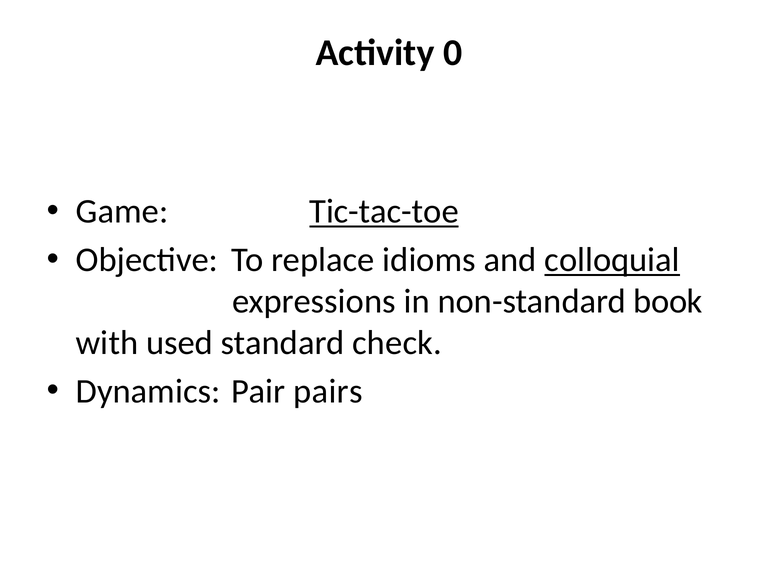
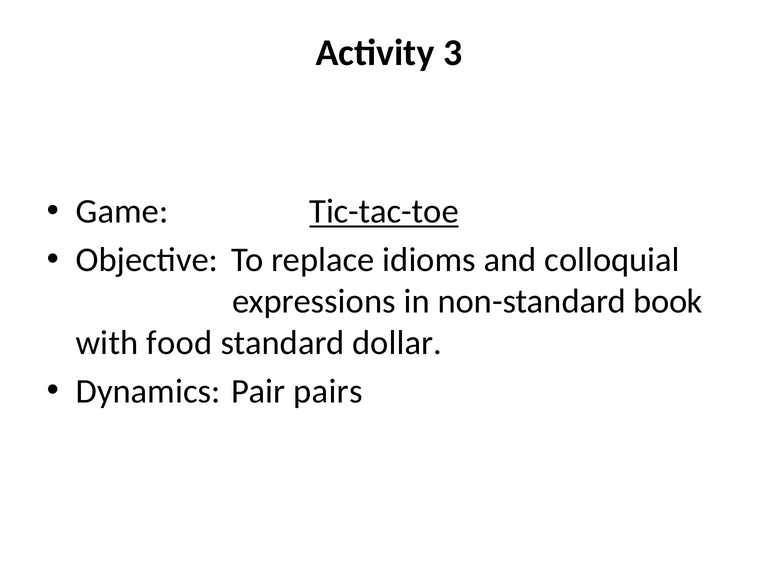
0: 0 -> 3
colloquial underline: present -> none
used: used -> food
check: check -> dollar
